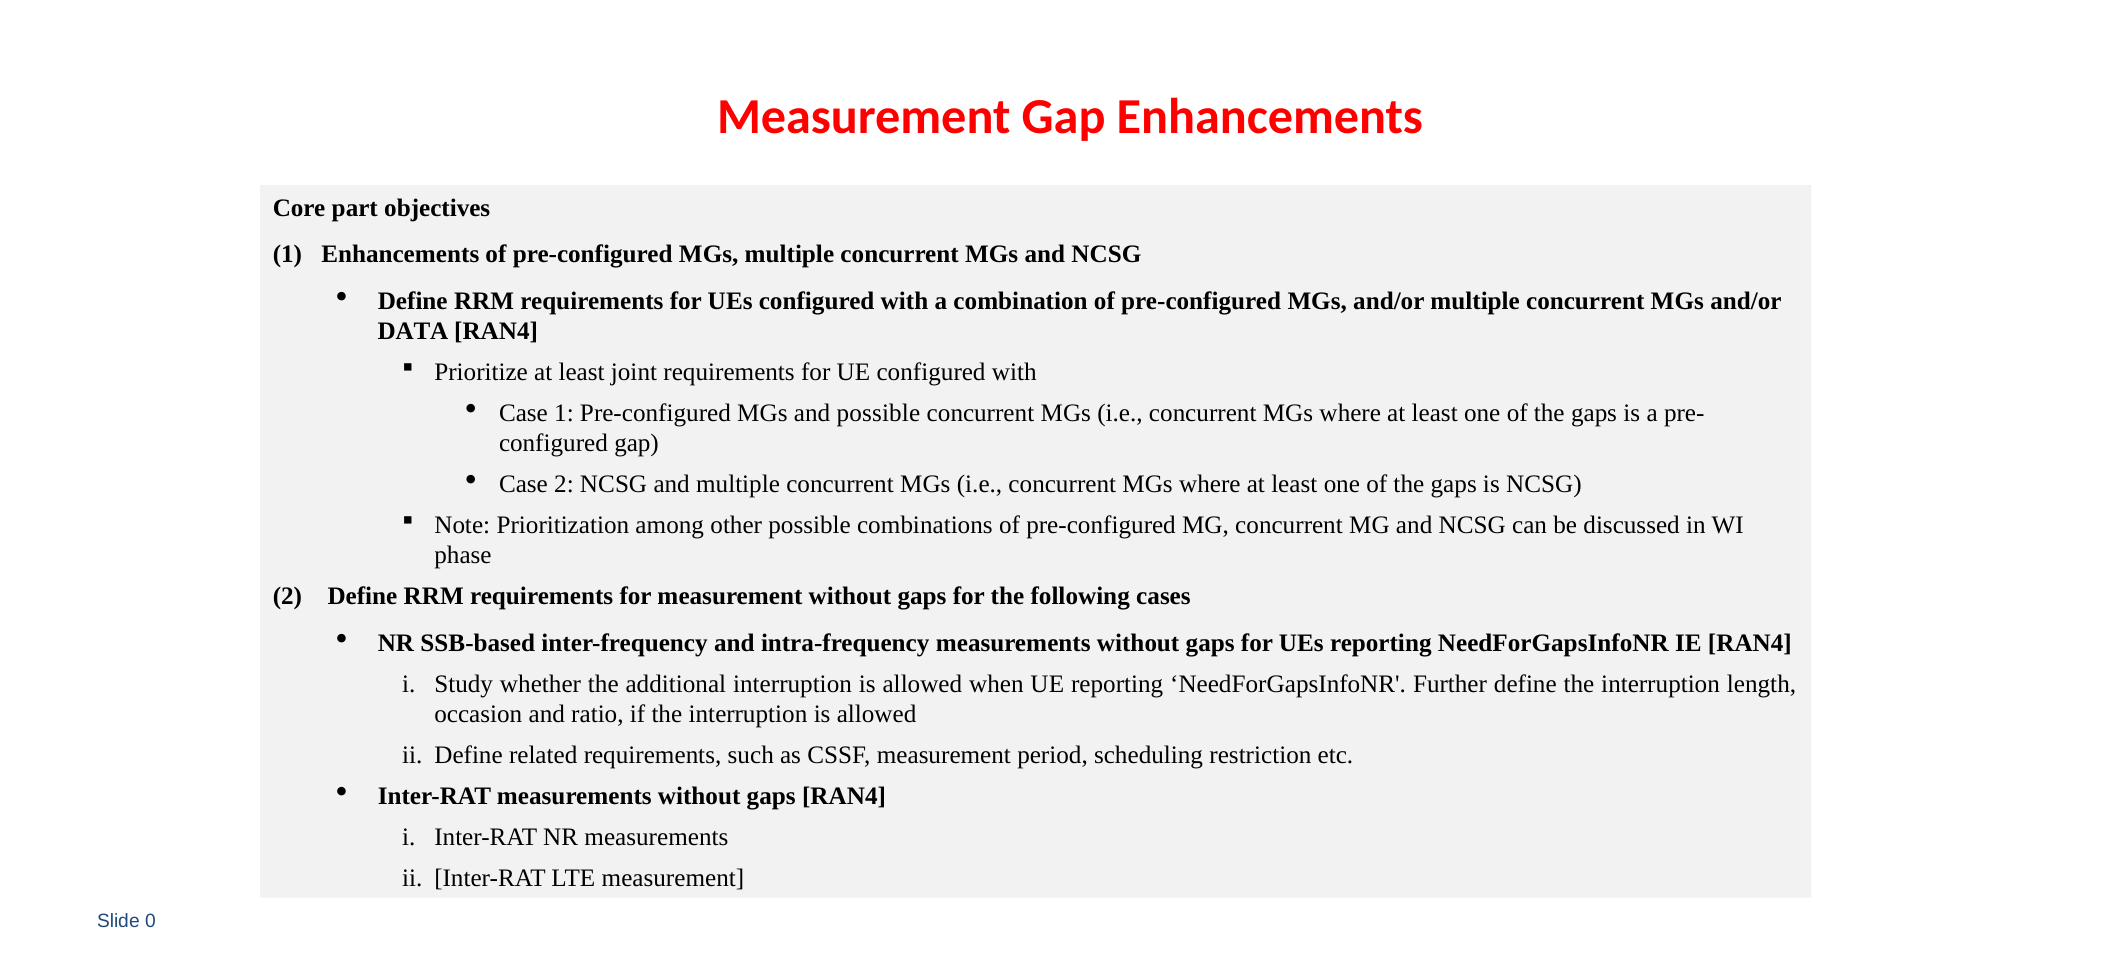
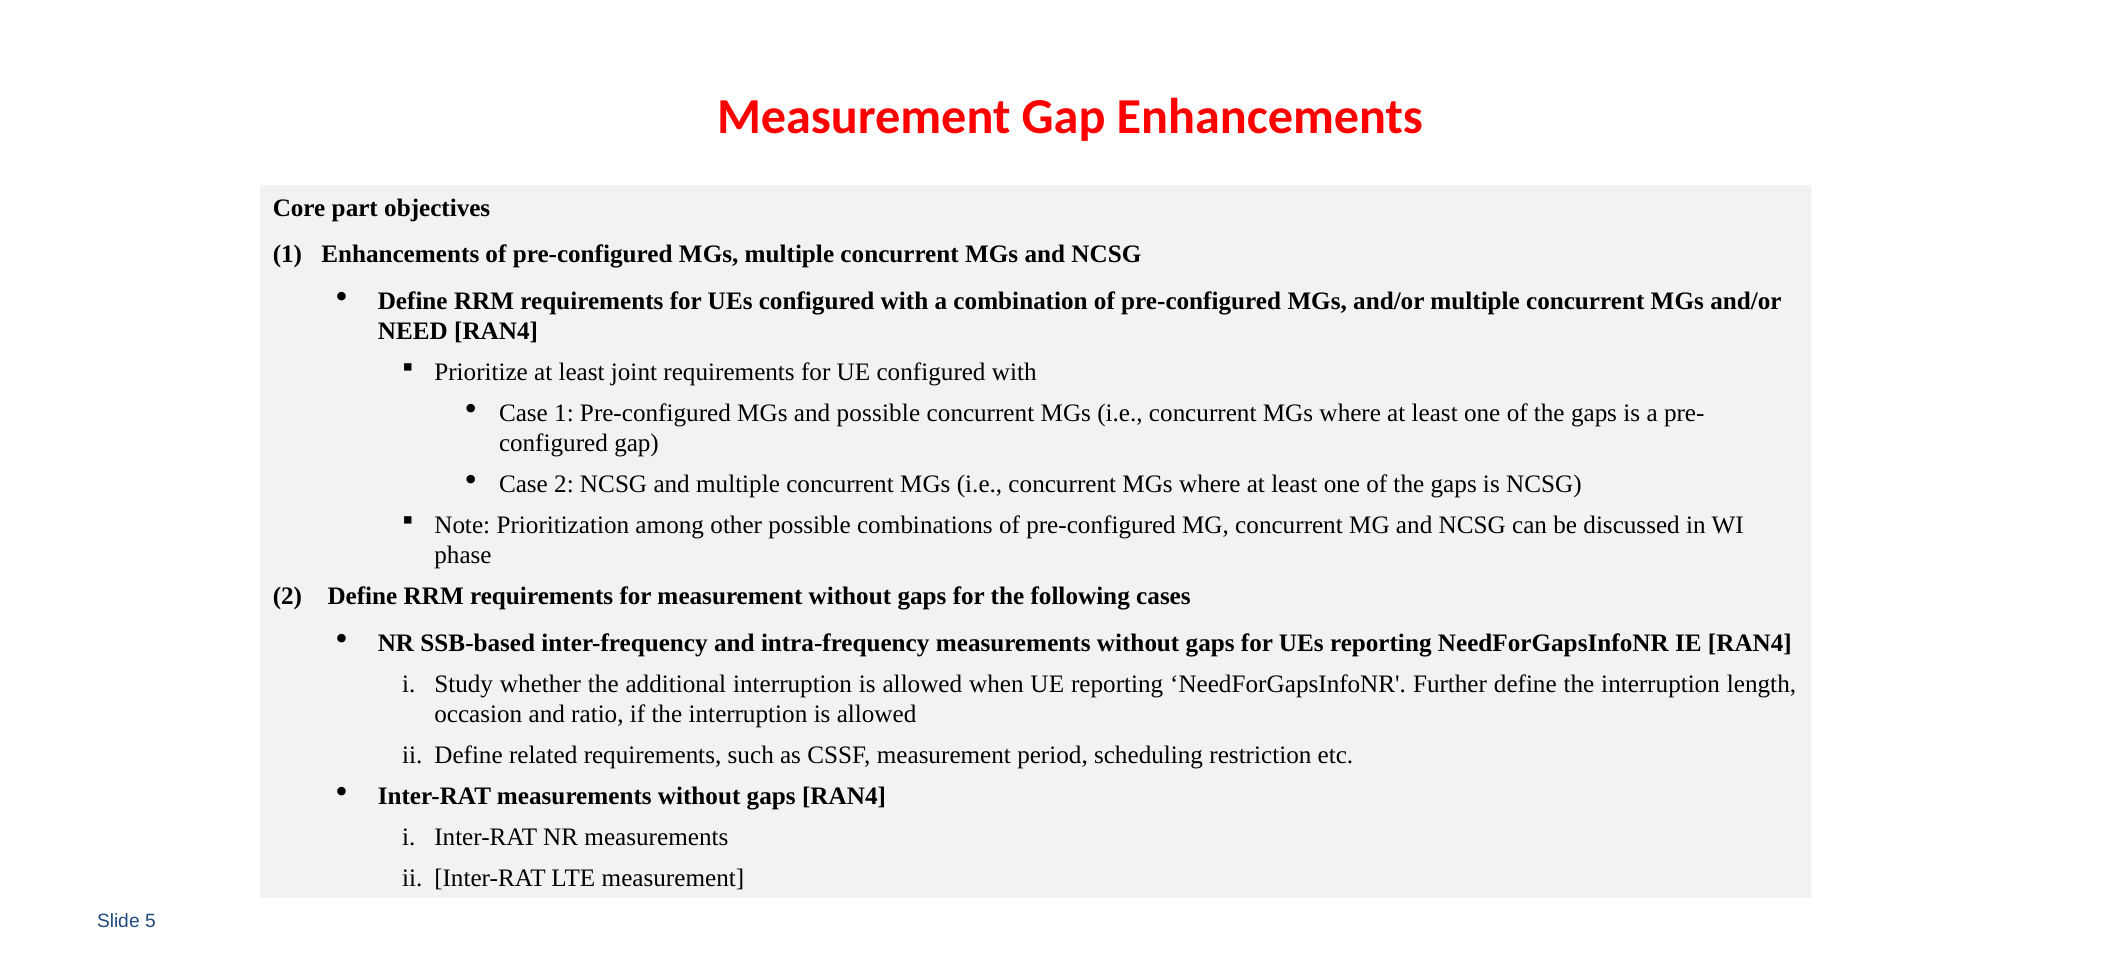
DATA: DATA -> NEED
0: 0 -> 5
